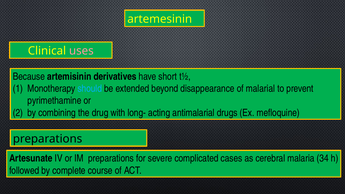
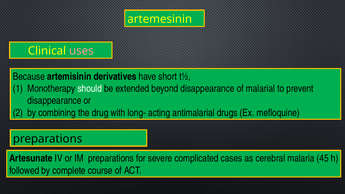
should colour: light blue -> white
pyrimethamine at (54, 101): pyrimethamine -> disappearance
34: 34 -> 45
